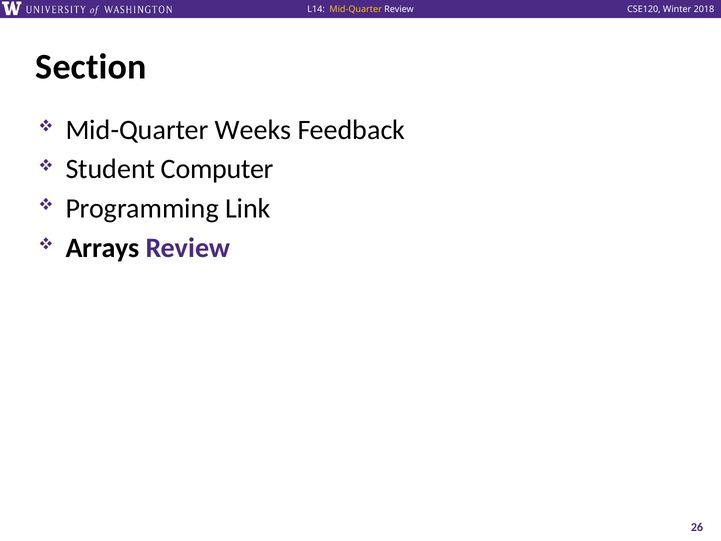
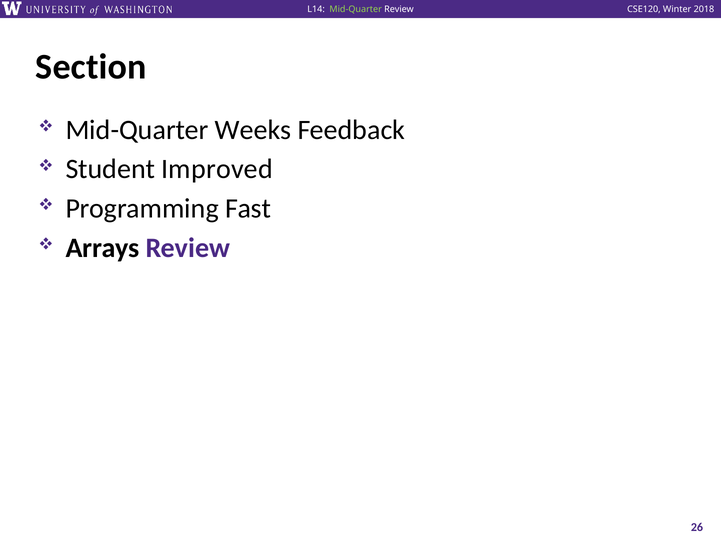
Mid-Quarter at (356, 9) colour: yellow -> light green
Computer: Computer -> Improved
Link: Link -> Fast
